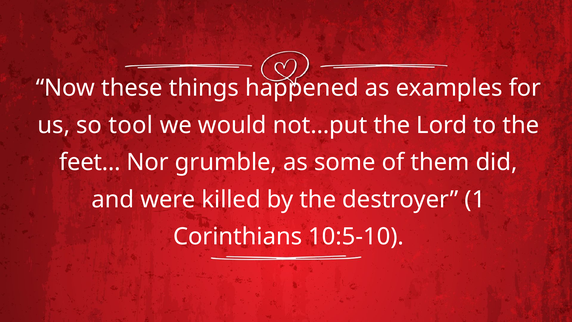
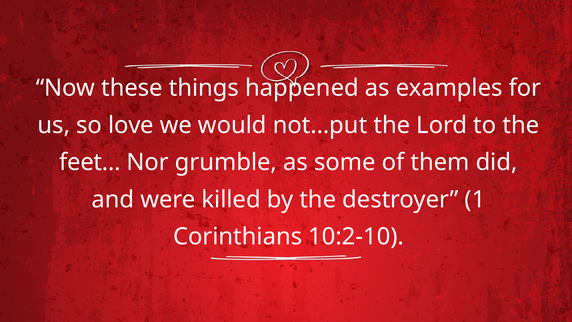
tool: tool -> love
10:5-10: 10:5-10 -> 10:2-10
